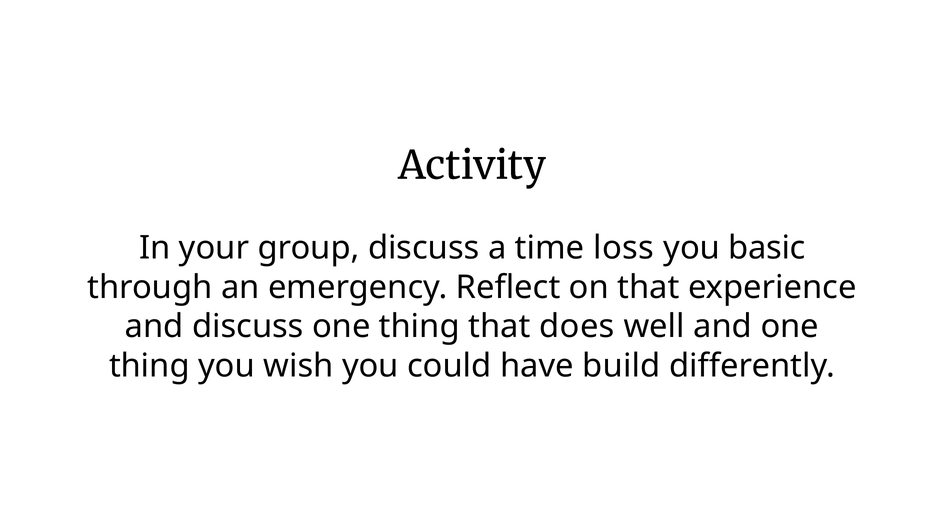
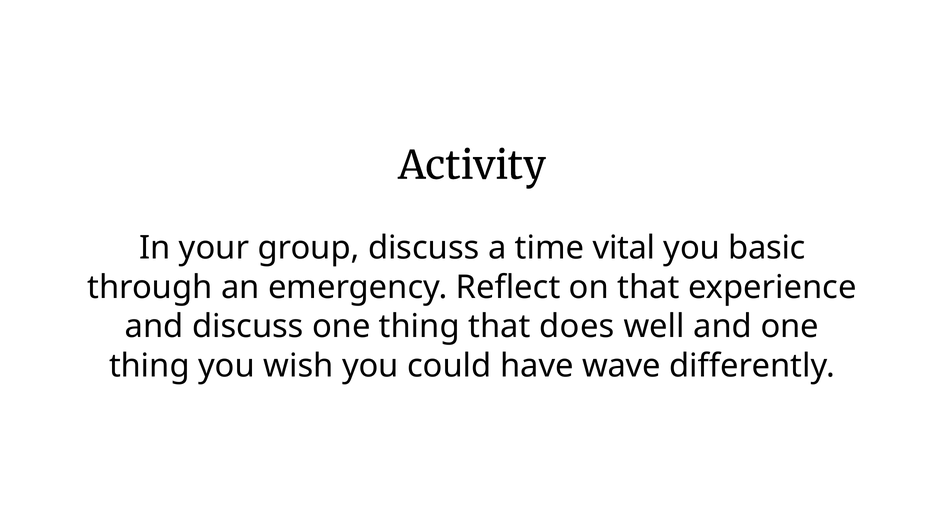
loss: loss -> vital
build: build -> wave
